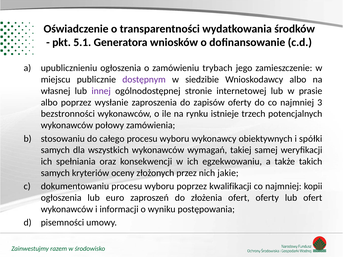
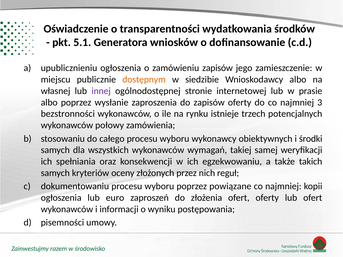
zamówieniu trybach: trybach -> zapisów
dostępnym colour: purple -> orange
spółki: spółki -> środki
jakie: jakie -> reguł
kwalifikacji: kwalifikacji -> powiązane
